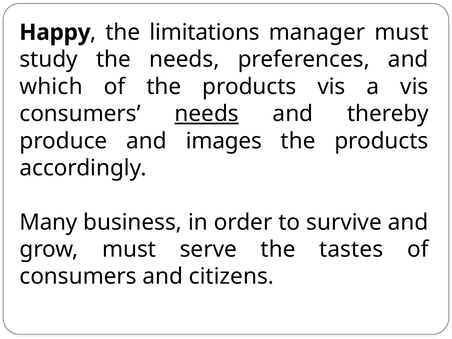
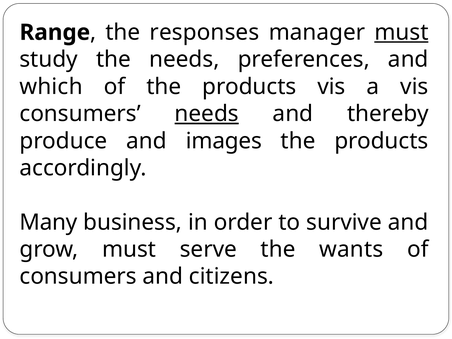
Happy: Happy -> Range
limitations: limitations -> responses
must at (401, 32) underline: none -> present
tastes: tastes -> wants
